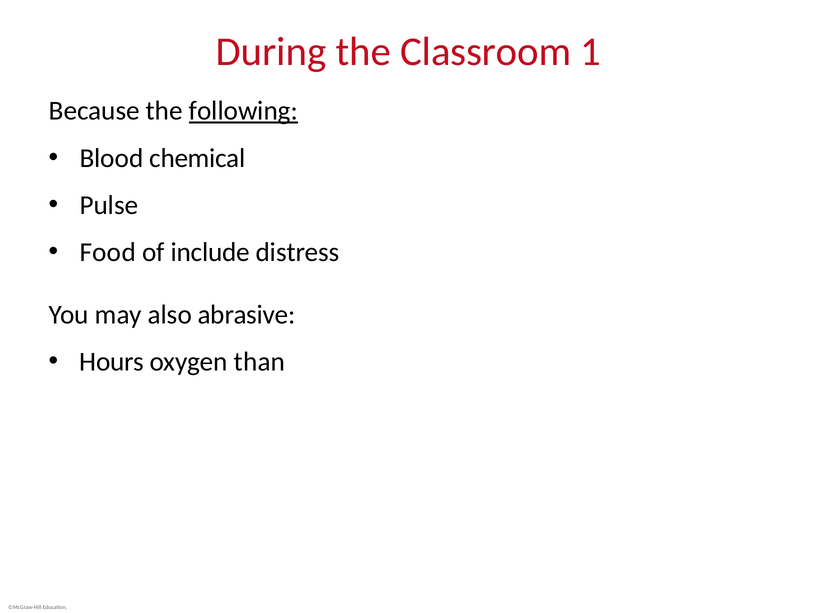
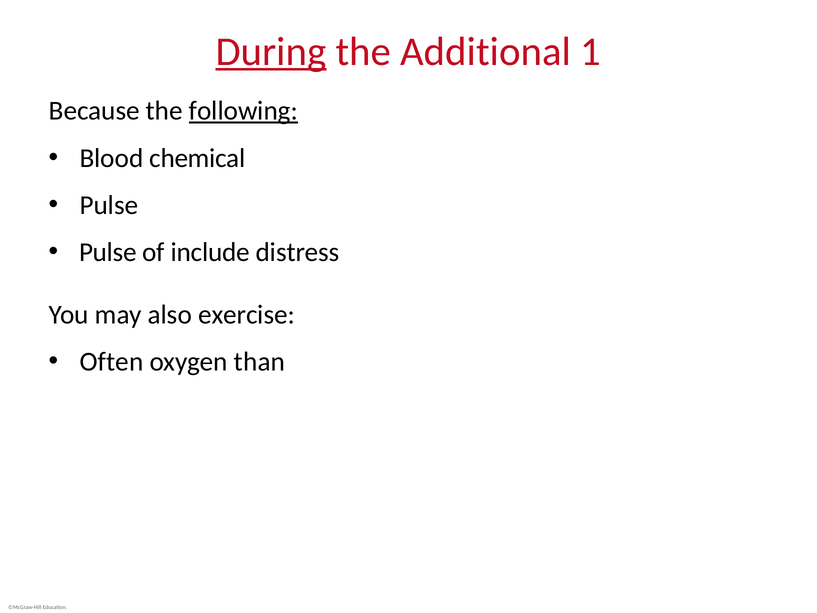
During underline: none -> present
Classroom: Classroom -> Additional
Food at (108, 252): Food -> Pulse
abrasive: abrasive -> exercise
Hours: Hours -> Often
